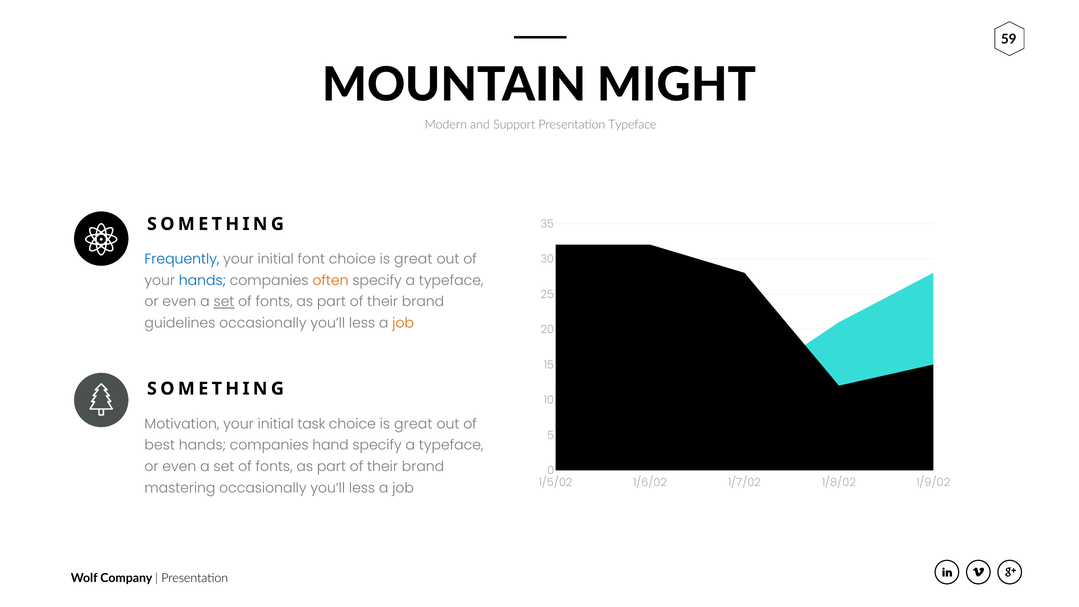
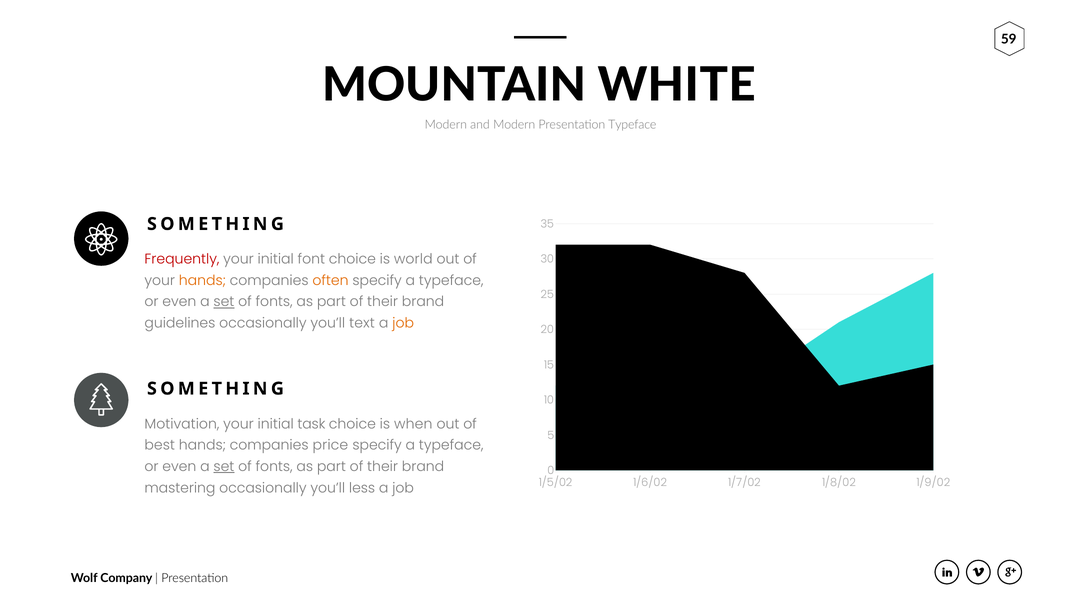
MIGHT: MIGHT -> WHITE
and Support: Support -> Modern
Frequently colour: blue -> red
font choice is great: great -> world
hands at (202, 281) colour: blue -> orange
guidelines occasionally you’ll less: less -> text
great at (413, 424): great -> when
hand: hand -> price
set at (224, 467) underline: none -> present
